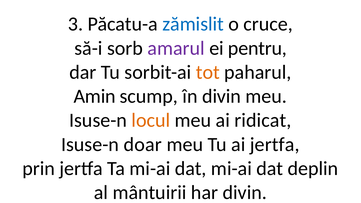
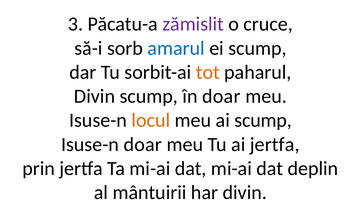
zămislit colour: blue -> purple
amarul colour: purple -> blue
ei pentru: pentru -> scump
Amin at (95, 96): Amin -> Divin
în divin: divin -> doar
ai ridicat: ridicat -> scump
